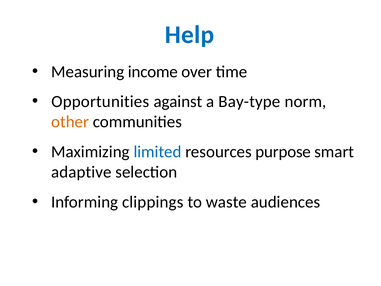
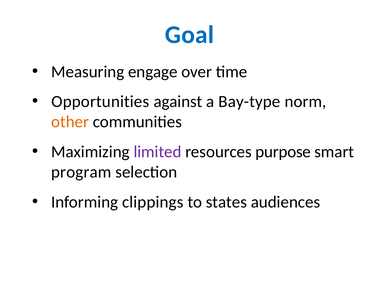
Help: Help -> Goal
income: income -> engage
limited colour: blue -> purple
adaptive: adaptive -> program
waste: waste -> states
